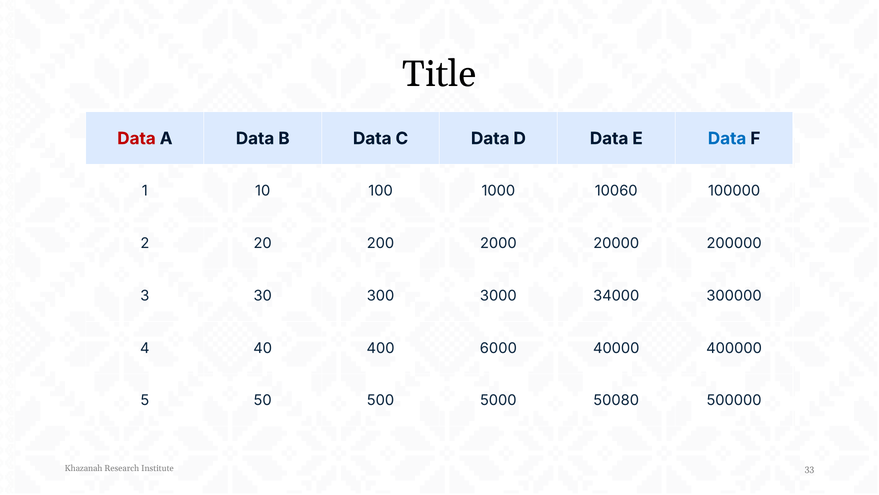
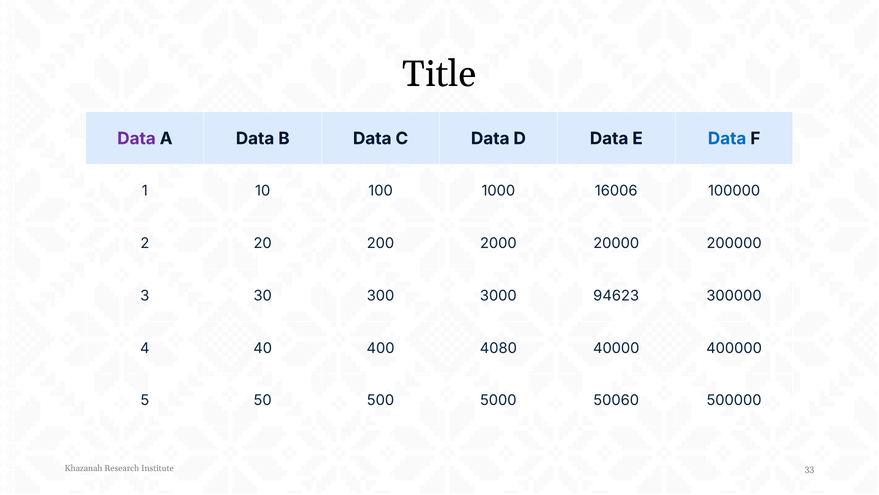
Data at (136, 138) colour: red -> purple
10060: 10060 -> 16006
34000: 34000 -> 94623
6000: 6000 -> 4080
50080: 50080 -> 50060
